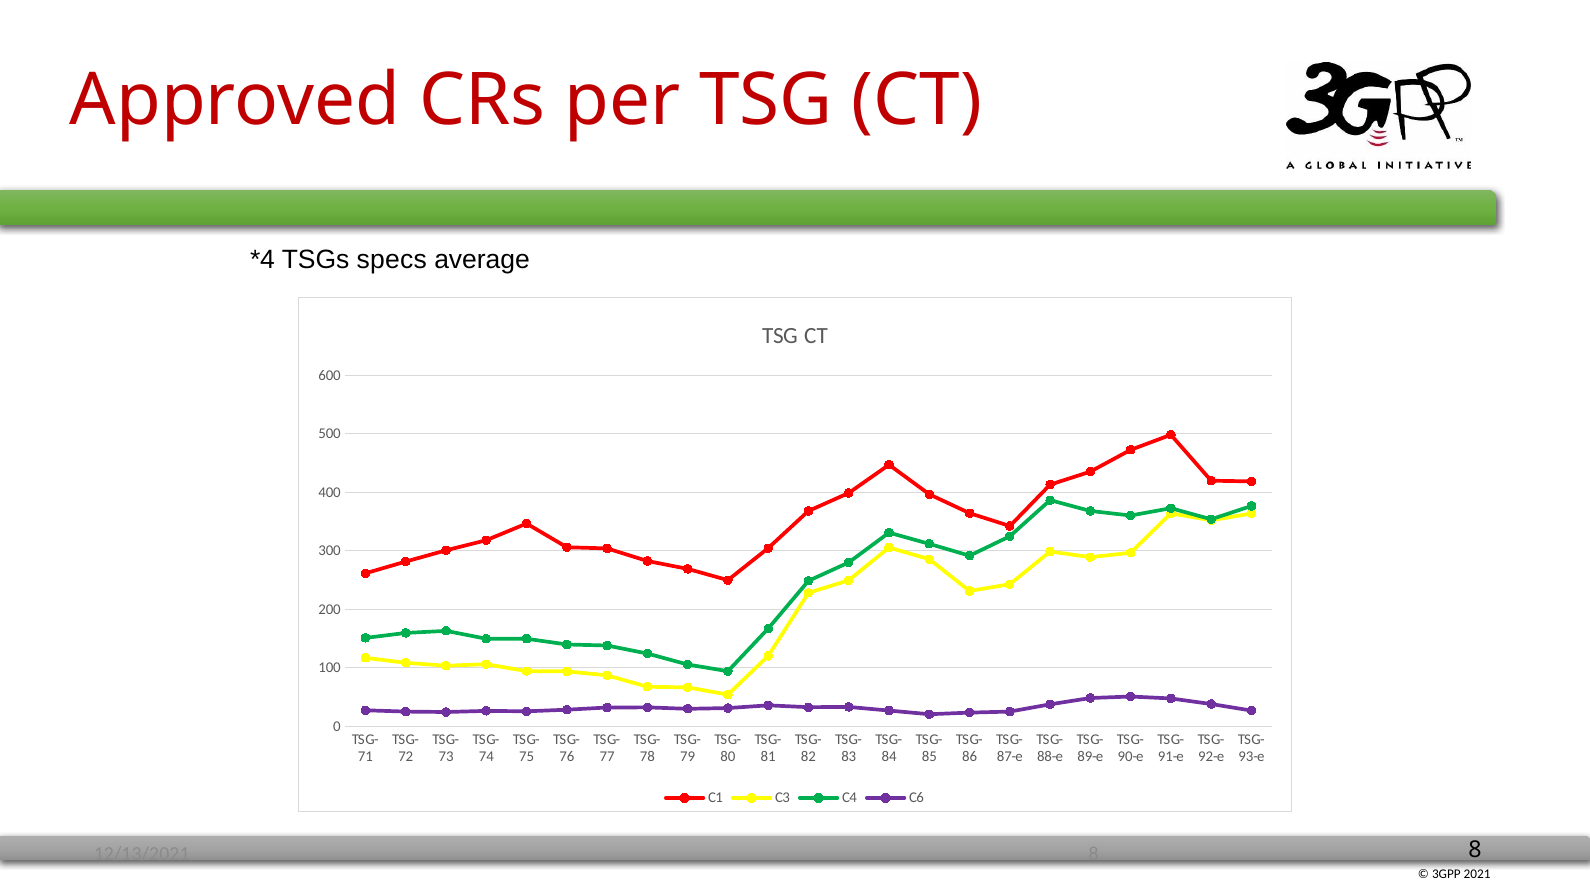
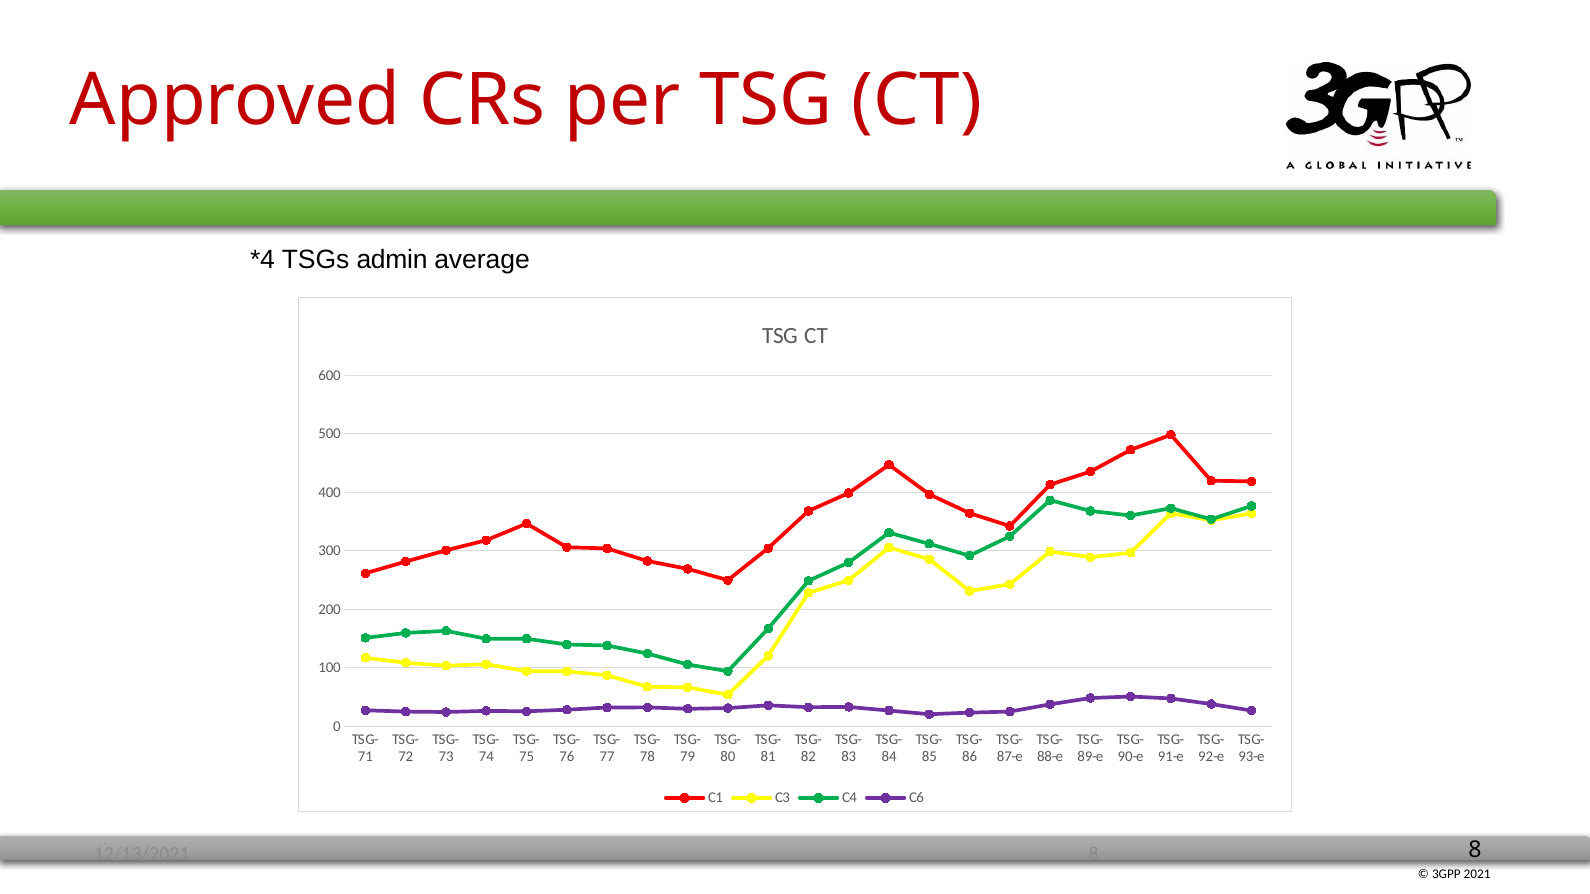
specs: specs -> admin
